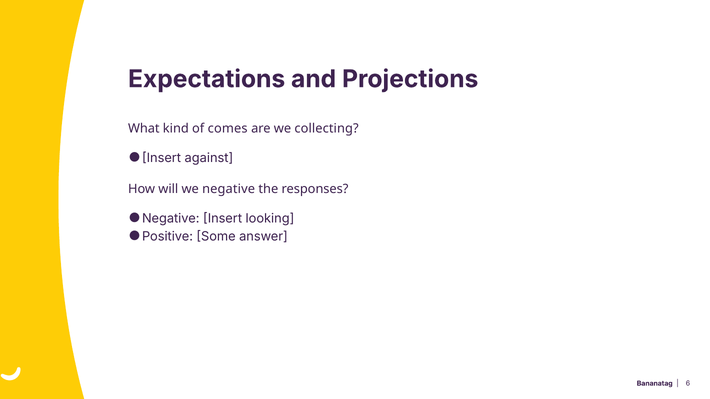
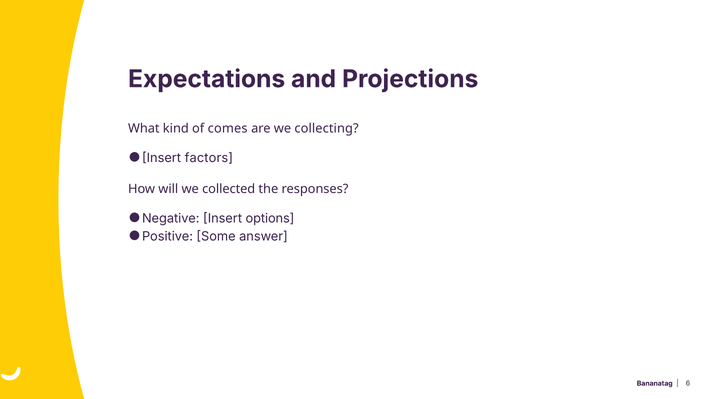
against: against -> factors
negative: negative -> collected
looking: looking -> options
